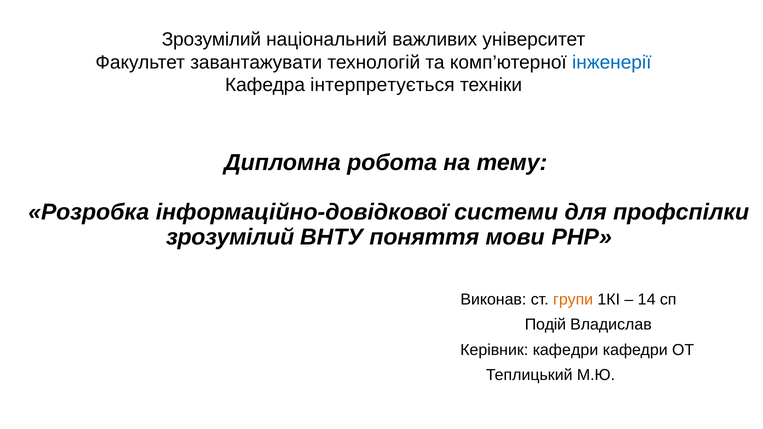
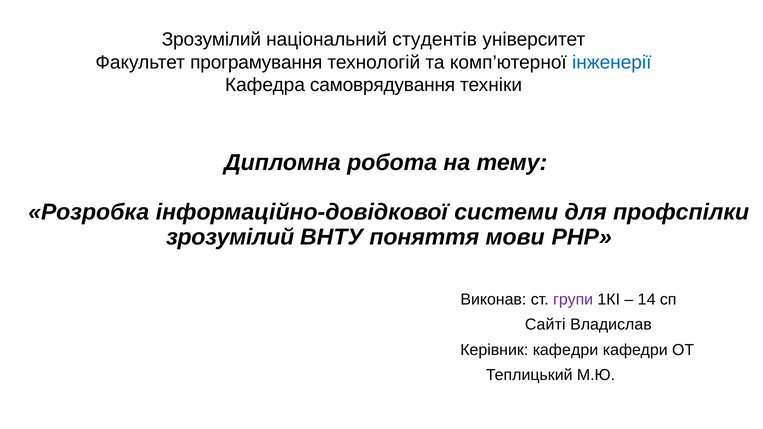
важливих: важливих -> студентів
завантажувати: завантажувати -> програмування
інтерпретується: інтерпретується -> самоврядування
групи colour: orange -> purple
Подій: Подій -> Сайті
